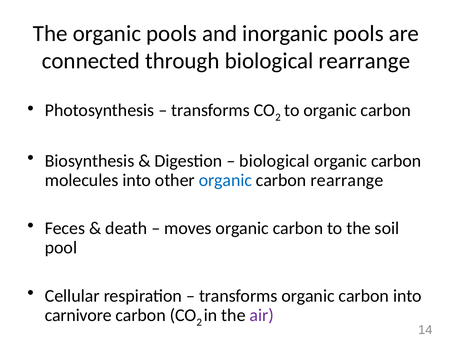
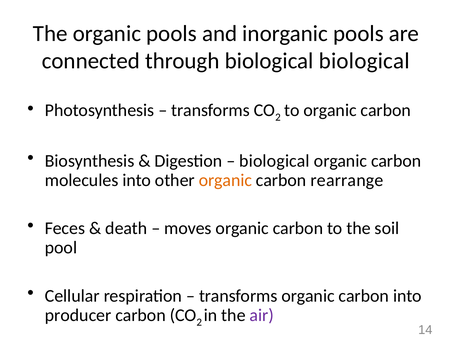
biological rearrange: rearrange -> biological
organic at (225, 180) colour: blue -> orange
carnivore: carnivore -> producer
